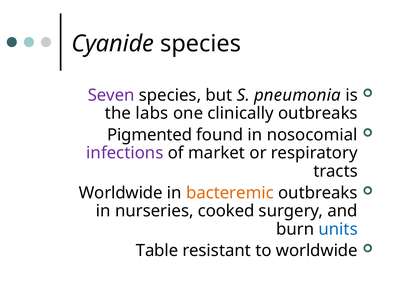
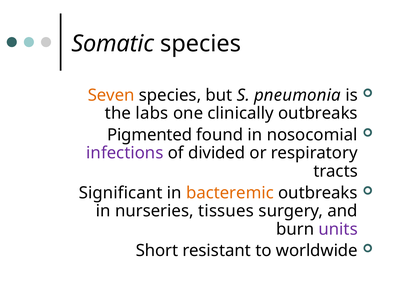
Cyanide: Cyanide -> Somatic
Seven colour: purple -> orange
market: market -> divided
Worldwide at (121, 193): Worldwide -> Significant
cooked: cooked -> tissues
units colour: blue -> purple
Table: Table -> Short
